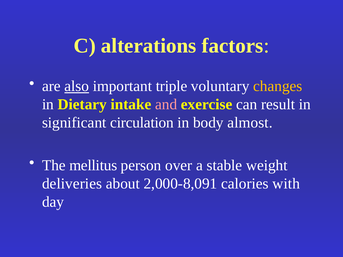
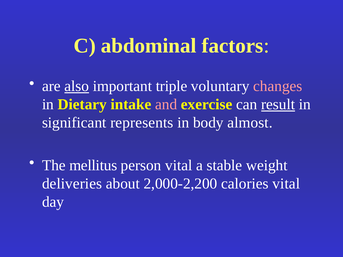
alterations: alterations -> abdominal
changes colour: yellow -> pink
result underline: none -> present
circulation: circulation -> represents
person over: over -> vital
2,000-8,091: 2,000-8,091 -> 2,000-2,200
calories with: with -> vital
